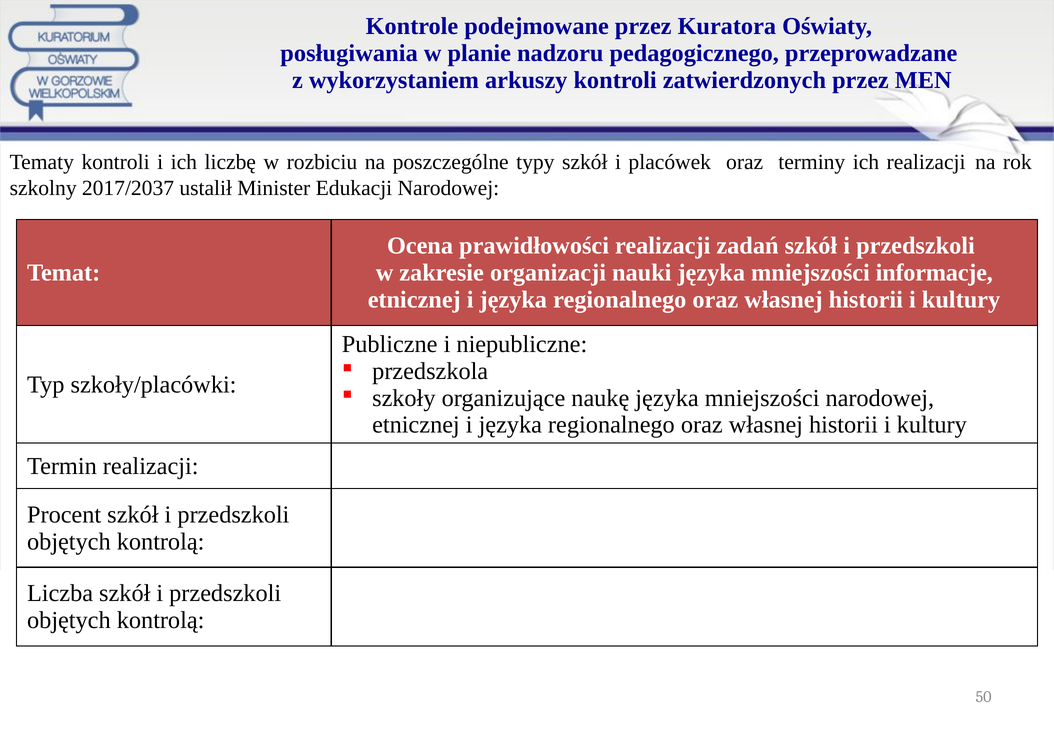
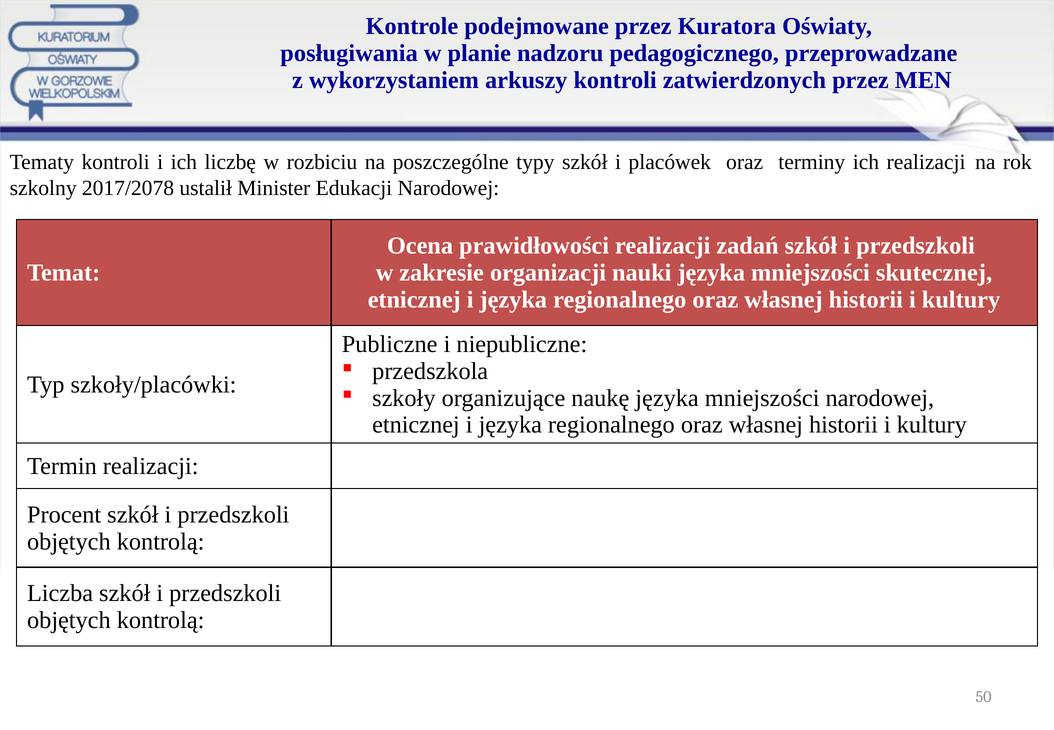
2017/2037: 2017/2037 -> 2017/2078
informacje: informacje -> skutecznej
